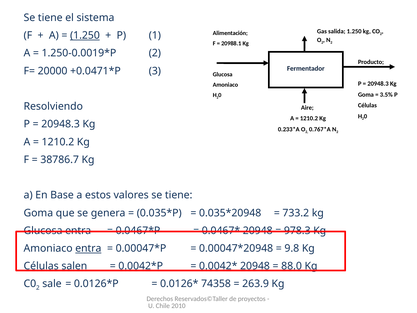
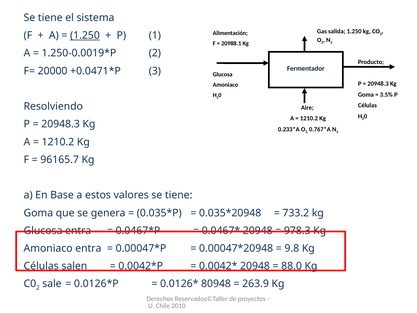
38786.7: 38786.7 -> 96165.7
entra at (88, 248) underline: present -> none
74358: 74358 -> 80948
